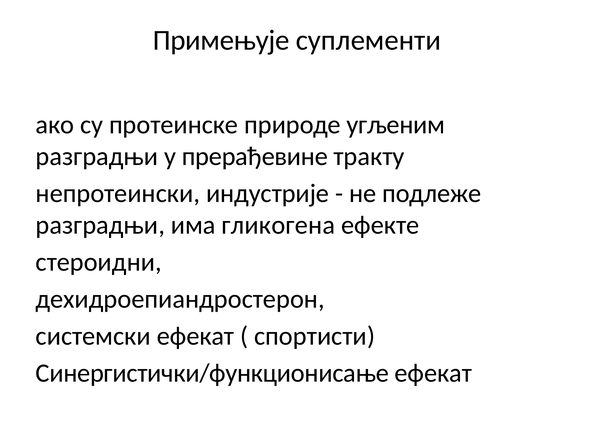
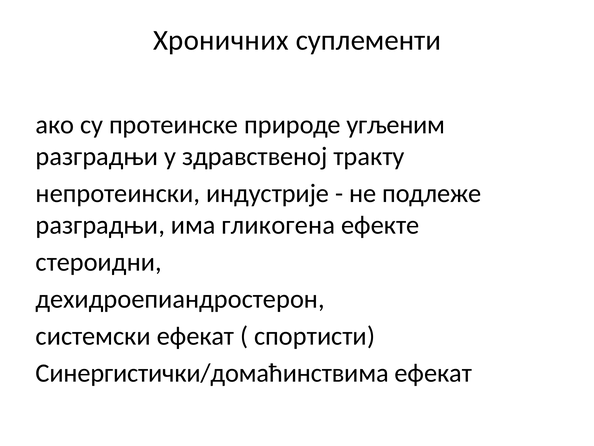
Примењује: Примењује -> Хроничних
прерађевине: прерађевине -> здравственој
Синергистички/функционисање: Синергистички/функционисање -> Синергистички/домаћинствима
